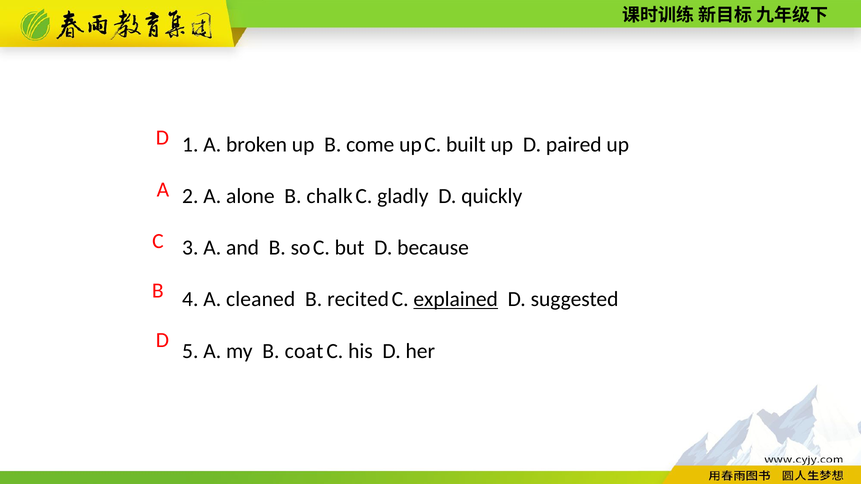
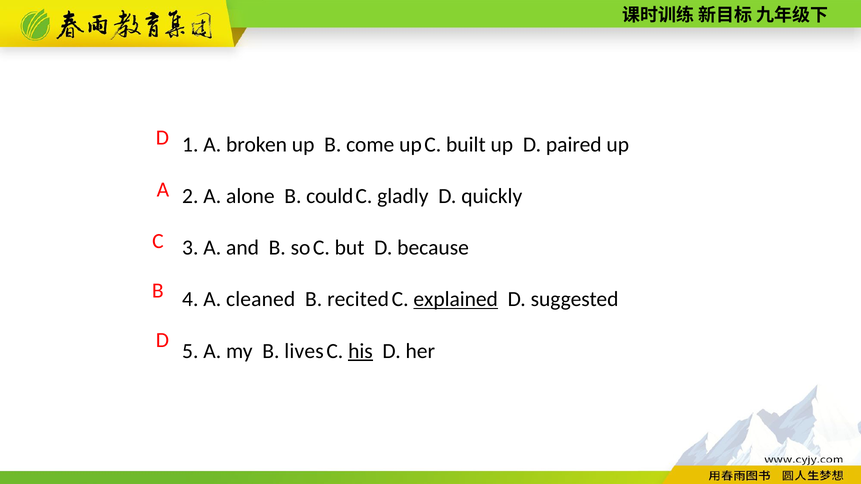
chalk: chalk -> could
coat: coat -> lives
his underline: none -> present
